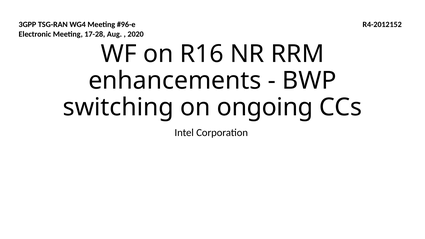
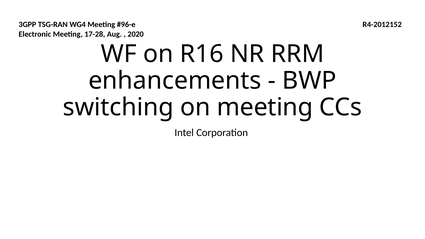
on ongoing: ongoing -> meeting
